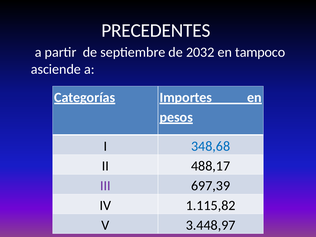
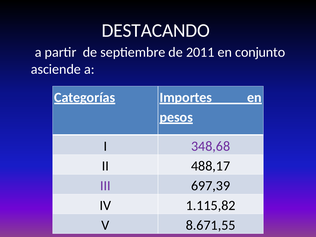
PRECEDENTES: PRECEDENTES -> DESTACANDO
2032: 2032 -> 2011
tampoco: tampoco -> conjunto
348,68 colour: blue -> purple
3.448,97: 3.448,97 -> 8.671,55
